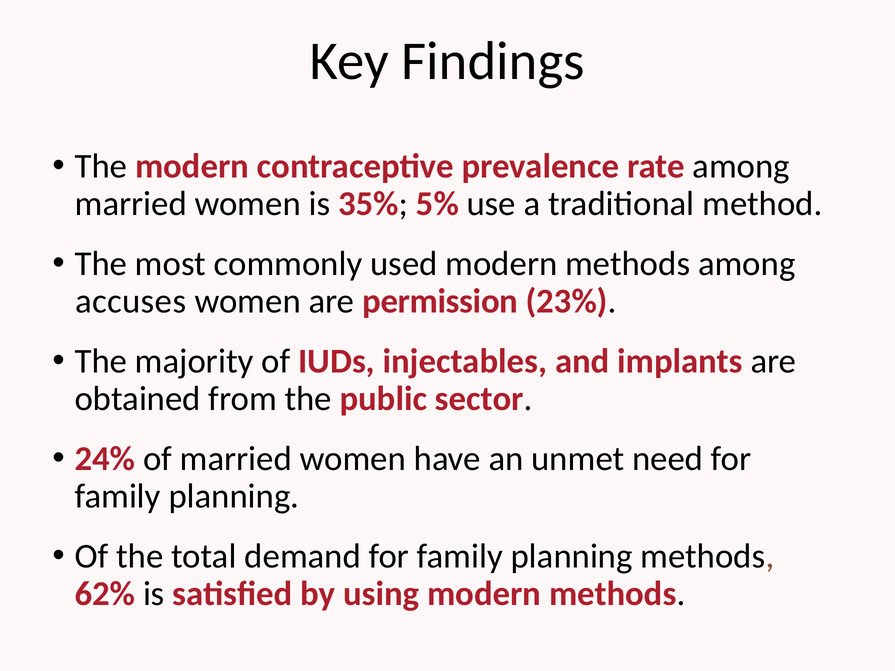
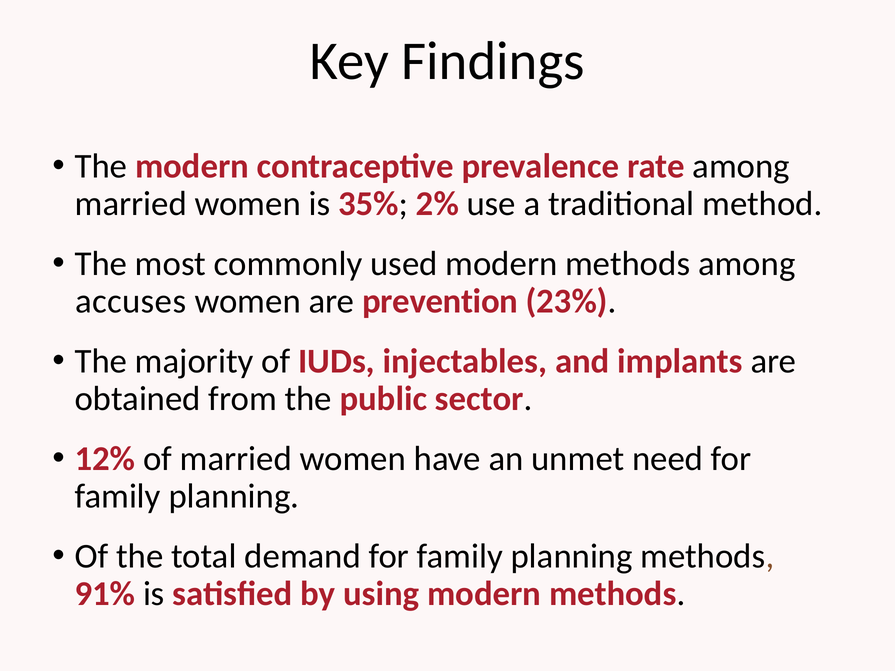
5%: 5% -> 2%
permission: permission -> prevention
24%: 24% -> 12%
62%: 62% -> 91%
